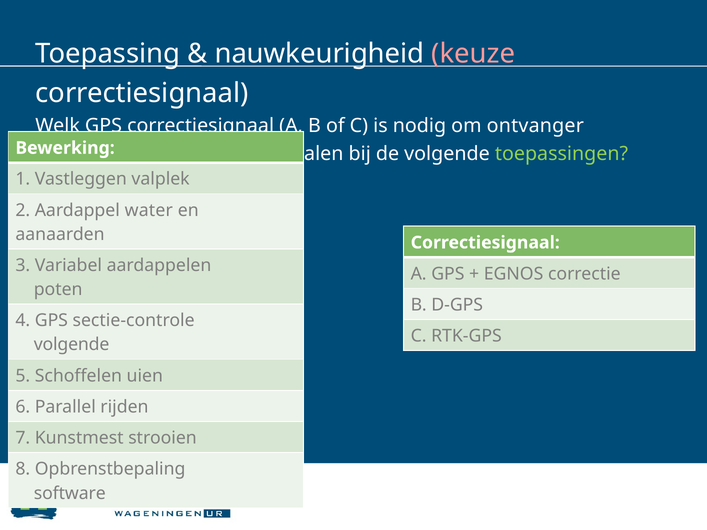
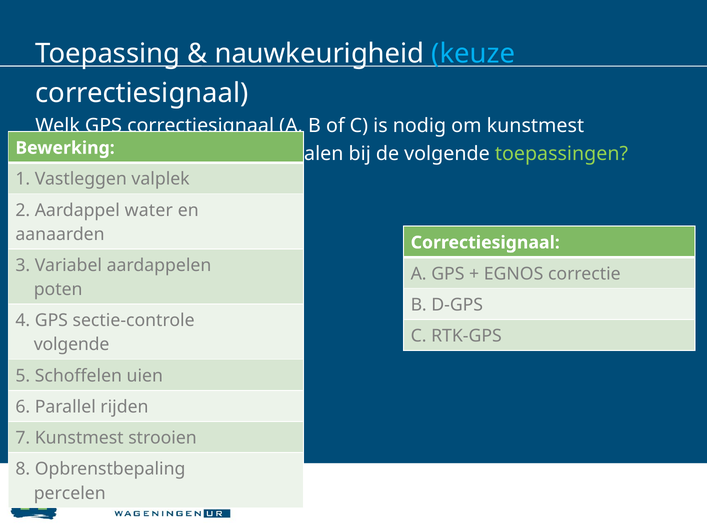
keuze colour: pink -> light blue
om ontvanger: ontvanger -> kunstmest
software: software -> percelen
